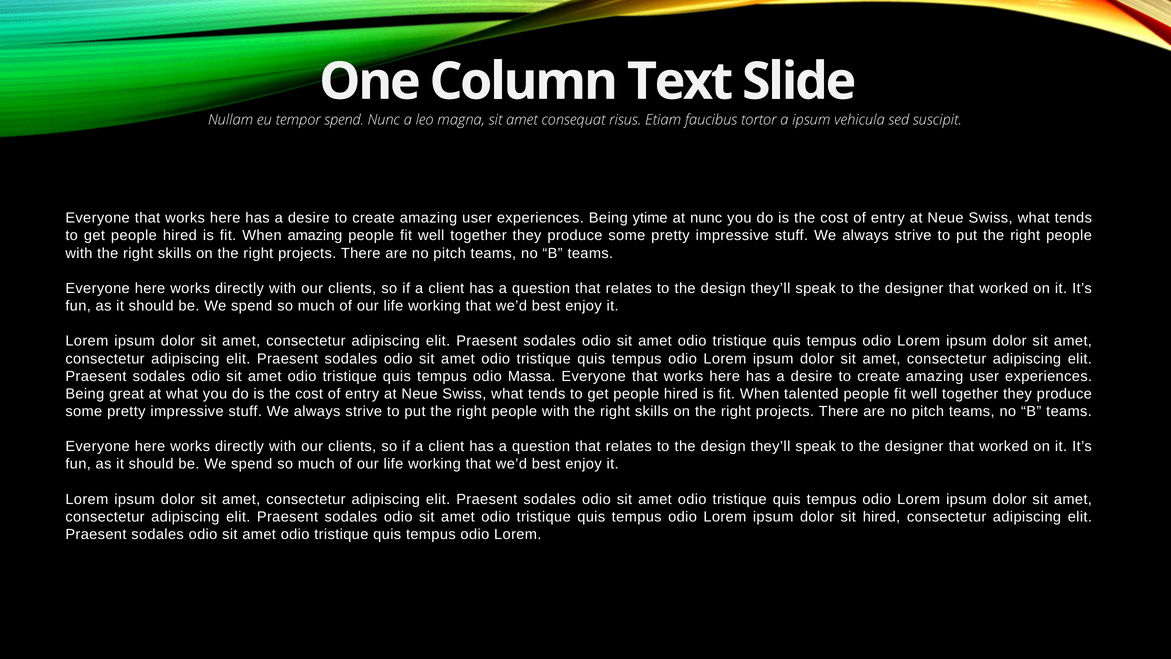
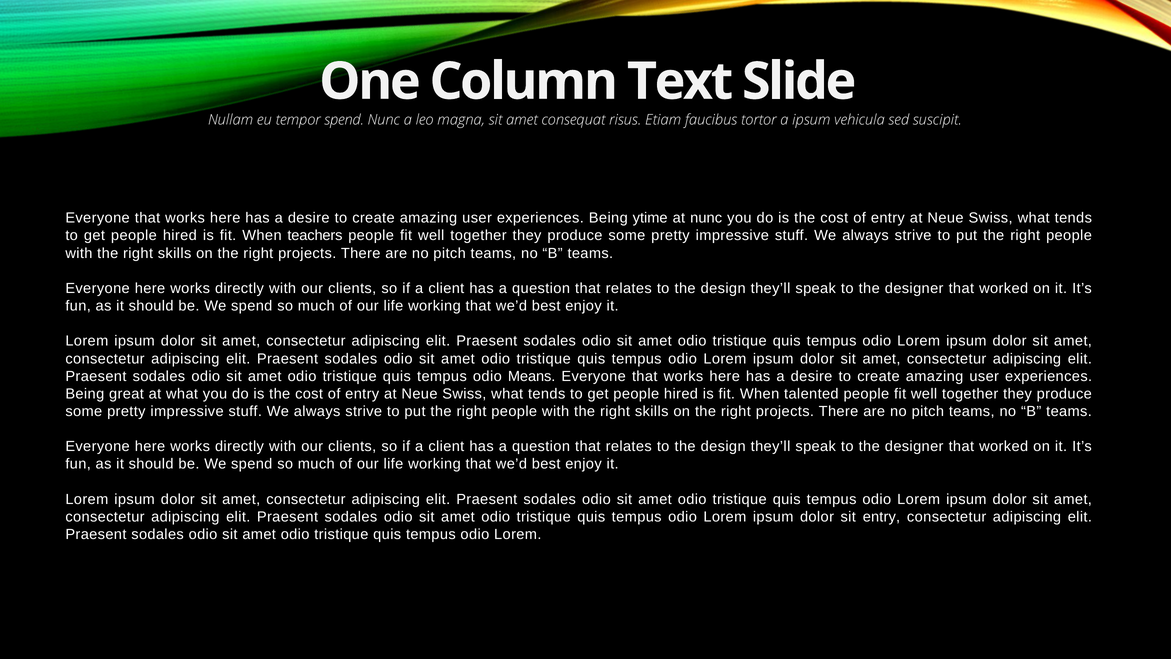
When amazing: amazing -> teachers
Massa: Massa -> Means
sit hired: hired -> entry
